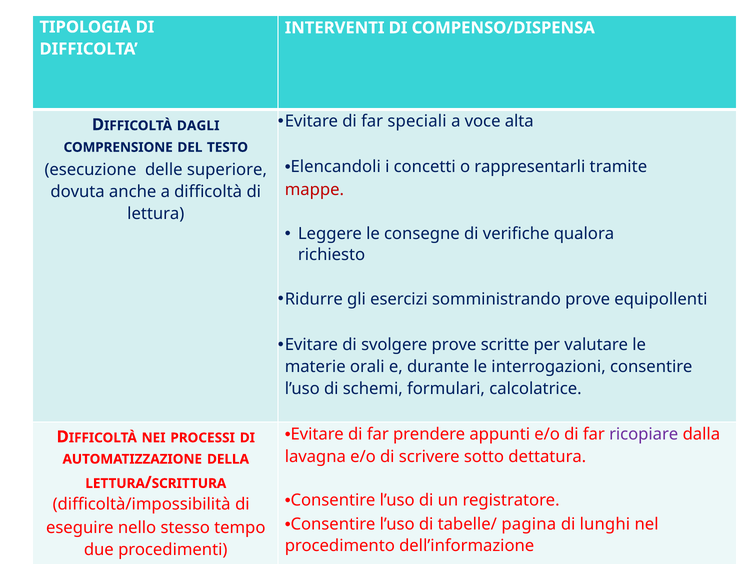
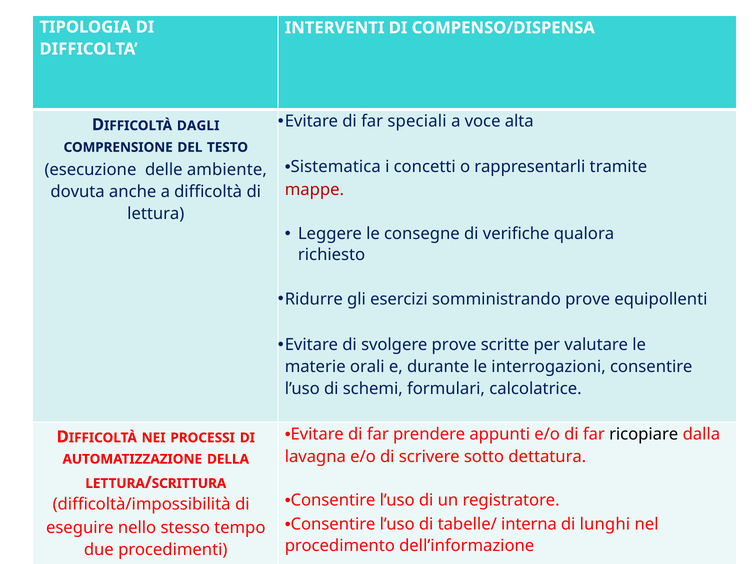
Elencandoli: Elencandoli -> Sistematica
superiore: superiore -> ambiente
ricopiare colour: purple -> black
pagina: pagina -> interna
